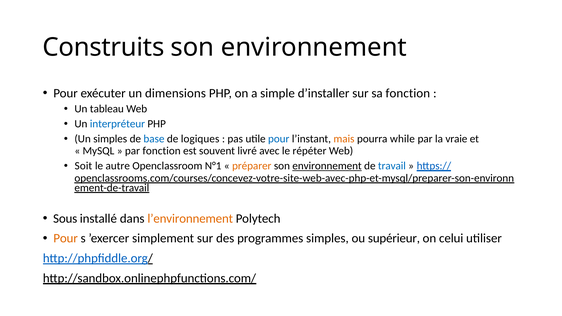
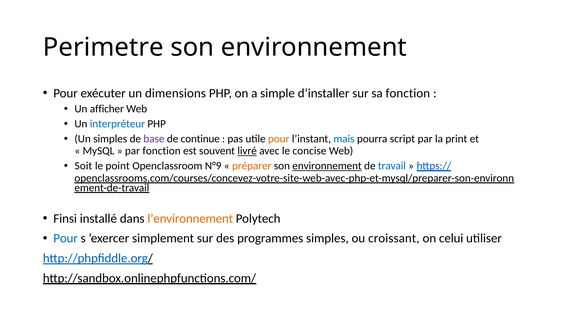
Construits: Construits -> Perimetre
tableau: tableau -> afficher
base colour: blue -> purple
logiques: logiques -> continue
pour at (279, 139) colour: blue -> orange
mais colour: orange -> blue
while: while -> script
vraie: vraie -> print
livré underline: none -> present
répéter: répéter -> concise
autre: autre -> point
N°1: N°1 -> N°9
Sous: Sous -> Finsi
Pour at (66, 238) colour: orange -> blue
supérieur: supérieur -> croissant
